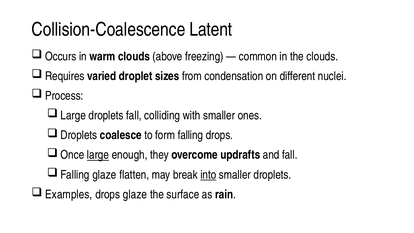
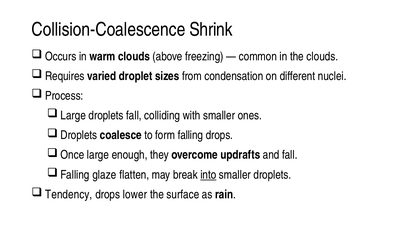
Latent: Latent -> Shrink
large at (98, 155) underline: present -> none
Examples: Examples -> Tendency
drops glaze: glaze -> lower
